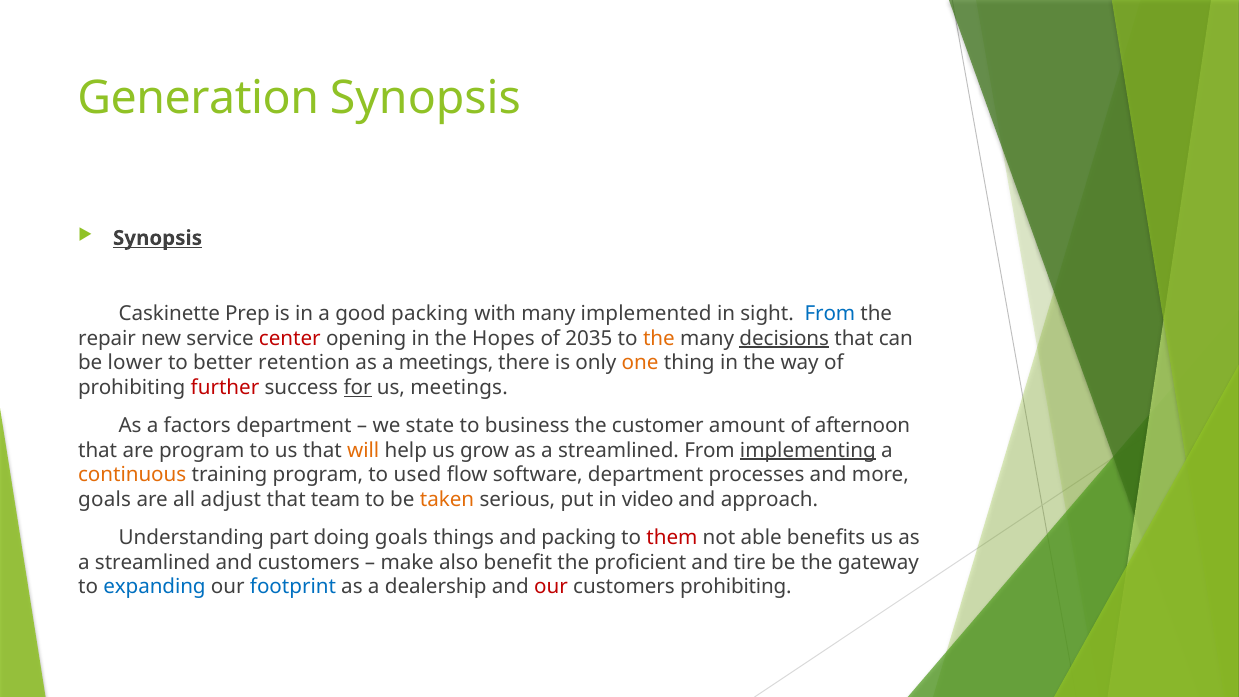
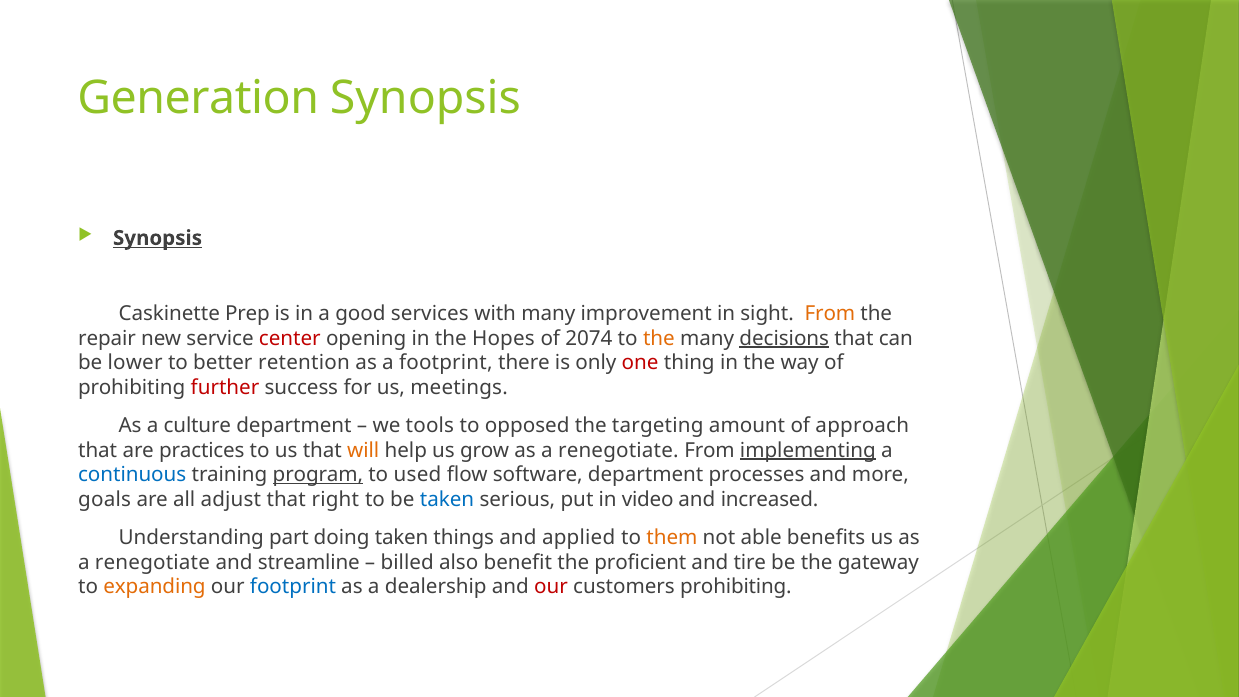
good packing: packing -> services
implemented: implemented -> improvement
From at (830, 313) colour: blue -> orange
2035: 2035 -> 2074
a meetings: meetings -> footprint
one colour: orange -> red
for underline: present -> none
factors: factors -> culture
state: state -> tools
business: business -> opposed
customer: customer -> targeting
afternoon: afternoon -> approach
are program: program -> practices
grow as a streamlined: streamlined -> renegotiate
continuous colour: orange -> blue
program at (318, 475) underline: none -> present
team: team -> right
taken at (447, 500) colour: orange -> blue
approach: approach -> increased
doing goals: goals -> taken
and packing: packing -> applied
them colour: red -> orange
streamlined at (153, 562): streamlined -> renegotiate
and customers: customers -> streamline
make: make -> billed
expanding colour: blue -> orange
